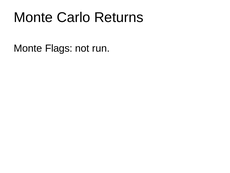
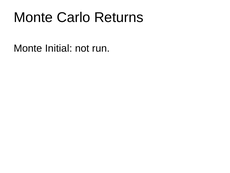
Flags: Flags -> Initial
